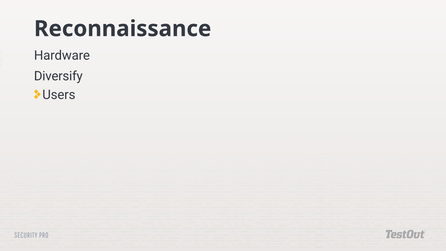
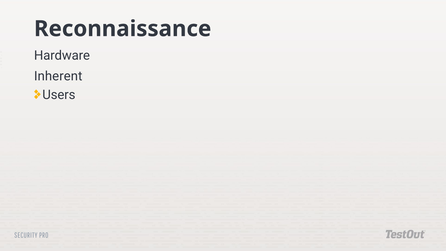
Diversify: Diversify -> Inherent
